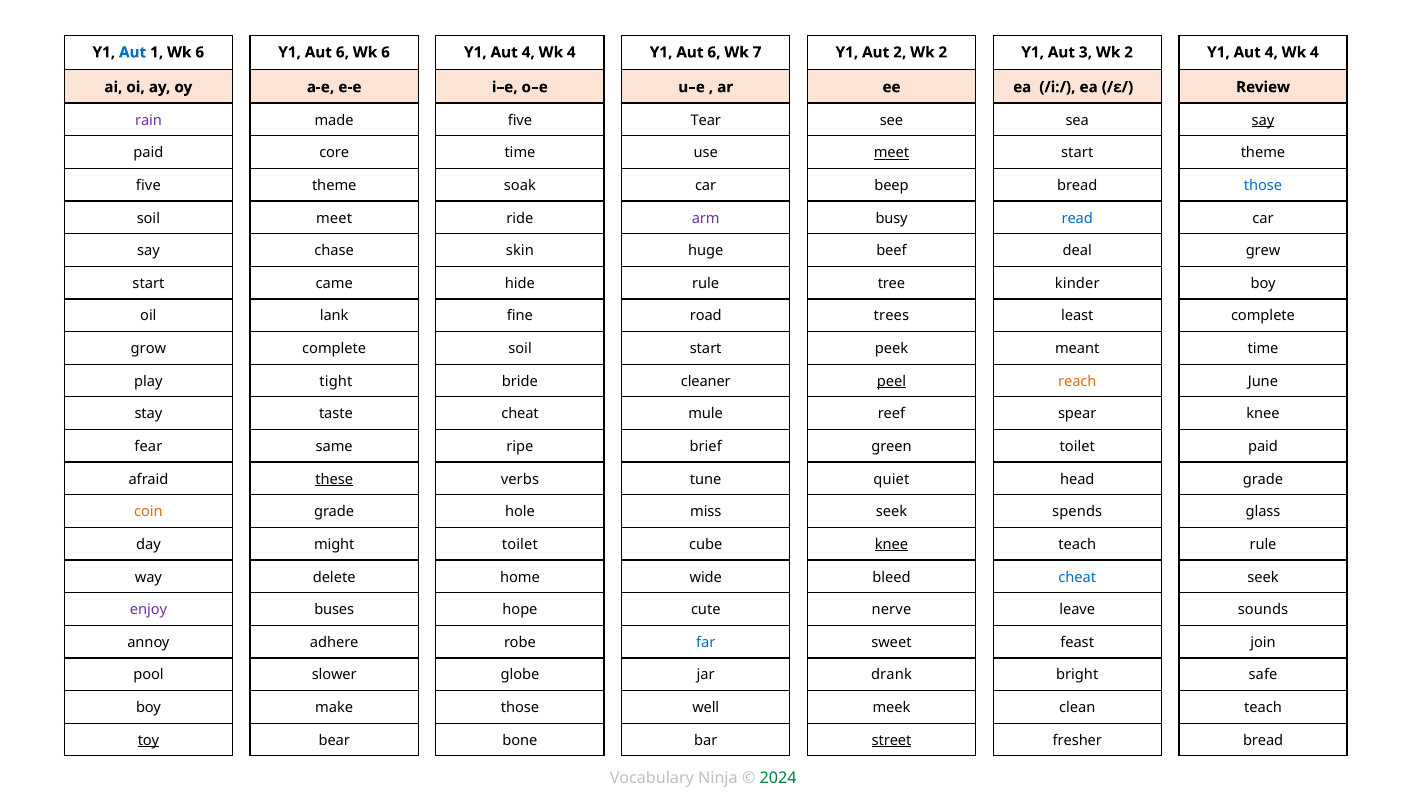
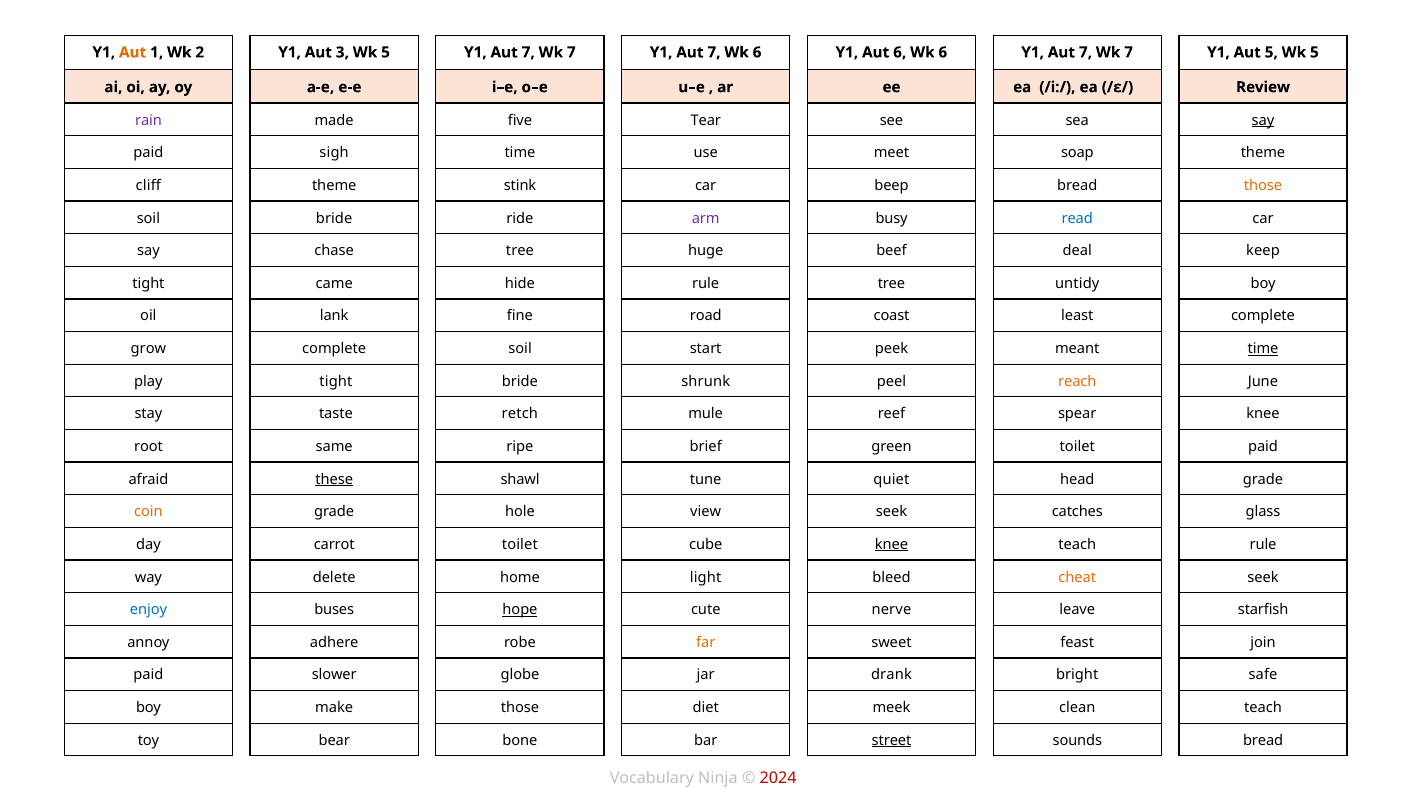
Aut at (133, 52) colour: blue -> orange
1 Wk 6: 6 -> 2
6 at (342, 52): 6 -> 3
6 at (386, 52): 6 -> 5
4 at (528, 52): 4 -> 7
4 at (571, 52): 4 -> 7
6 at (714, 52): 6 -> 7
7 at (757, 52): 7 -> 6
Aut 2: 2 -> 6
2 at (943, 52): 2 -> 6
3 at (1085, 52): 3 -> 7
2 at (1129, 52): 2 -> 7
4 at (1271, 52): 4 -> 5
4 at (1314, 52): 4 -> 5
core: core -> sigh
meet at (892, 153) underline: present -> none
start at (1077, 153): start -> soap
five at (148, 185): five -> cliff
soak: soak -> stink
those at (1263, 185) colour: blue -> orange
meet at (334, 218): meet -> bride
skin at (520, 251): skin -> tree
grew: grew -> keep
start at (148, 283): start -> tight
kinder: kinder -> untidy
trees: trees -> coast
time at (1263, 348) underline: none -> present
cleaner: cleaner -> shrunk
peel underline: present -> none
cheat at (520, 414): cheat -> retch
fear: fear -> root
verbs: verbs -> shawl
miss: miss -> view
spends: spends -> catches
might: might -> carrot
wide: wide -> light
cheat at (1077, 577) colour: blue -> orange
enjoy colour: purple -> blue
hope underline: none -> present
sounds: sounds -> starfish
far colour: blue -> orange
pool at (149, 675): pool -> paid
well: well -> diet
toy underline: present -> none
fresher: fresher -> sounds
2024 colour: green -> red
